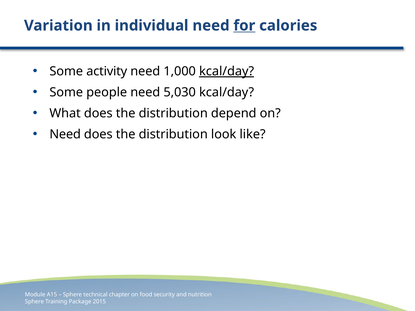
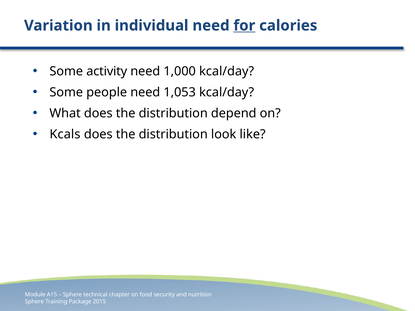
kcal/day at (227, 71) underline: present -> none
5,030: 5,030 -> 1,053
Need at (65, 134): Need -> Kcals
